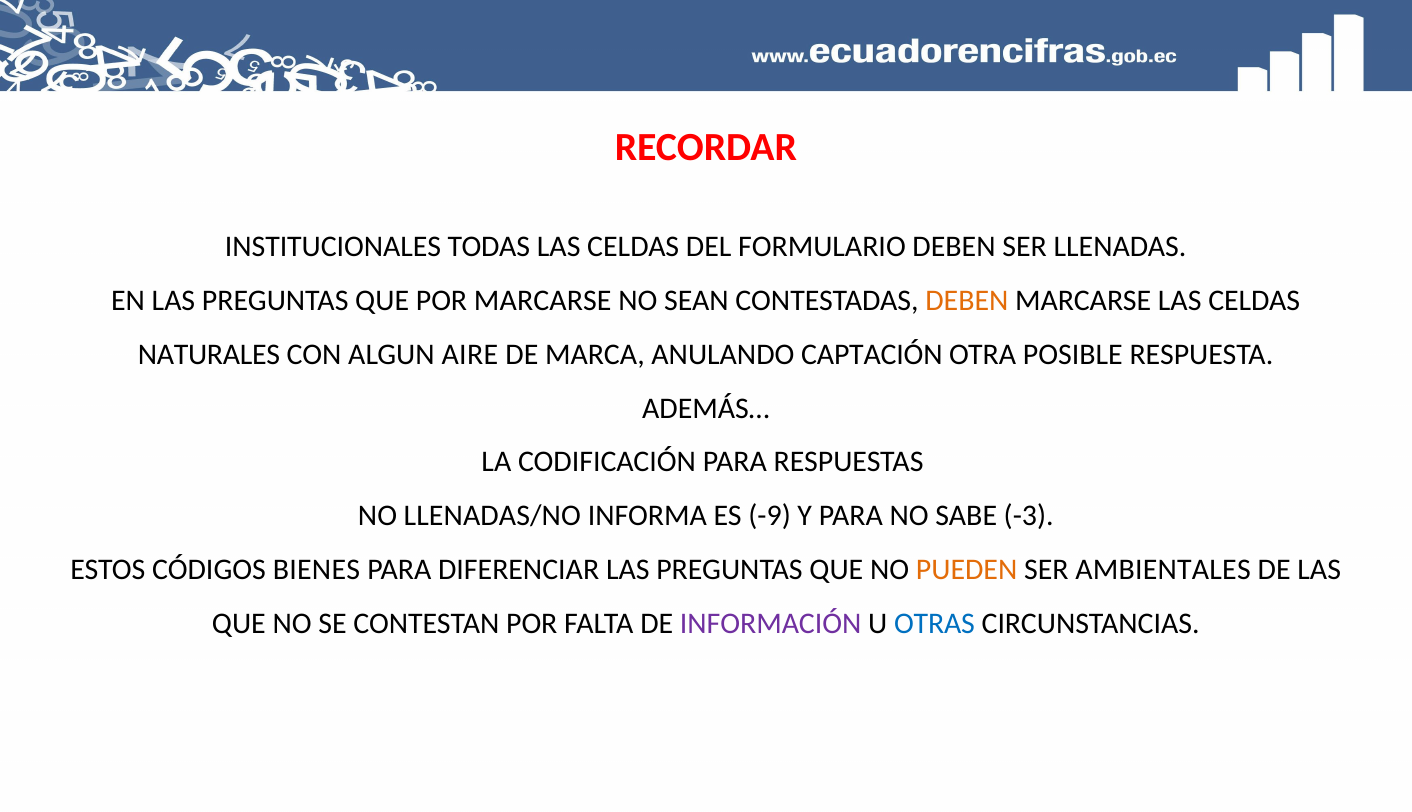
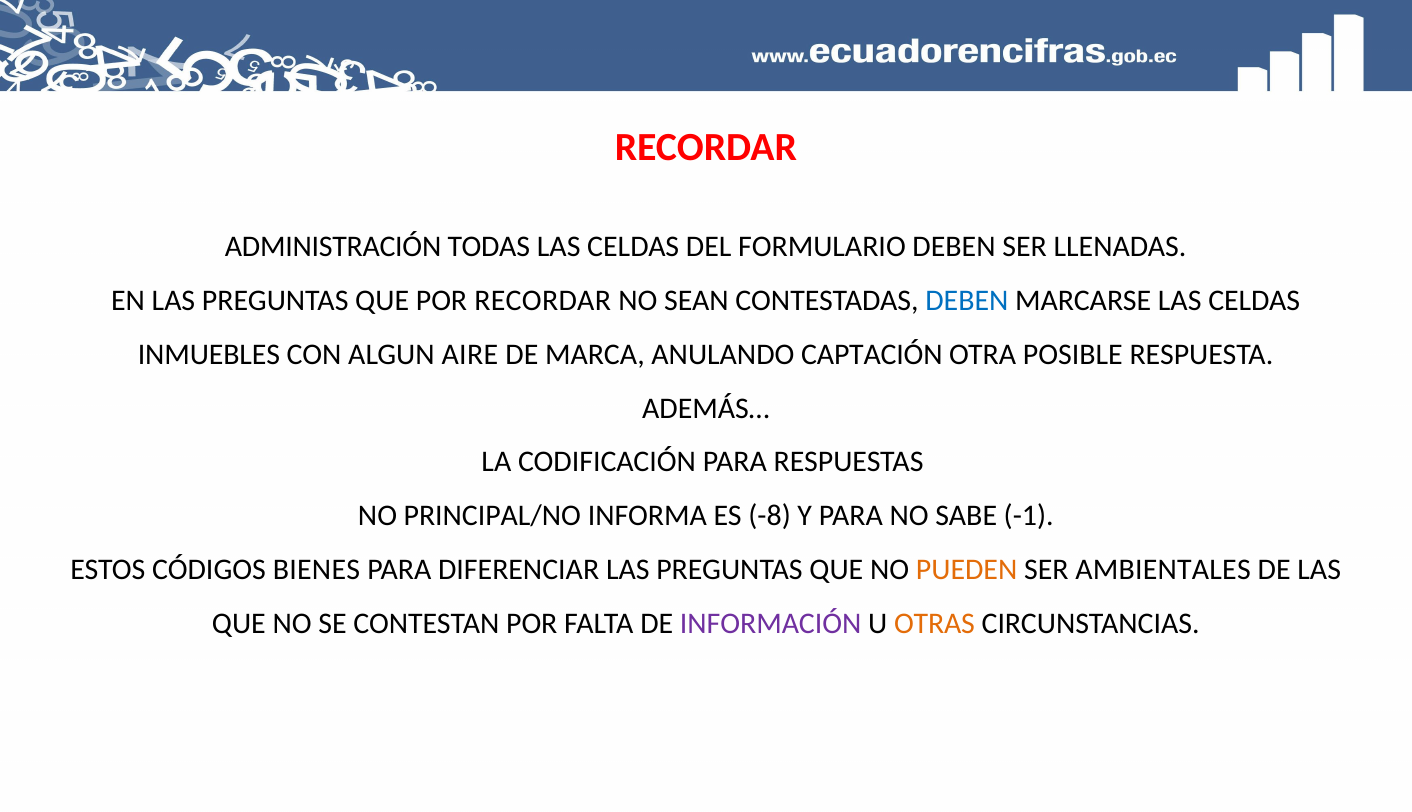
INSTITUCIONALES: INSTITUCIONALES -> ADMINISTRACIÓN
POR MARCARSE: MARCARSE -> RECORDAR
DEBEN at (967, 301) colour: orange -> blue
NATURALES: NATURALES -> INMUEBLES
LLENADAS/NO: LLENADAS/NO -> PRINCIPAL/NO
-9: -9 -> -8
-3: -3 -> -1
OTRAS colour: blue -> orange
